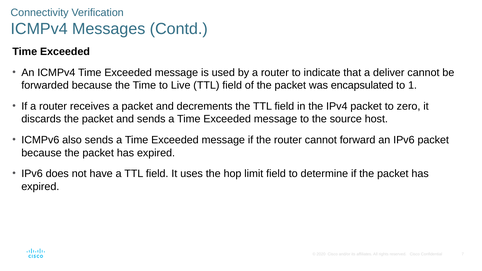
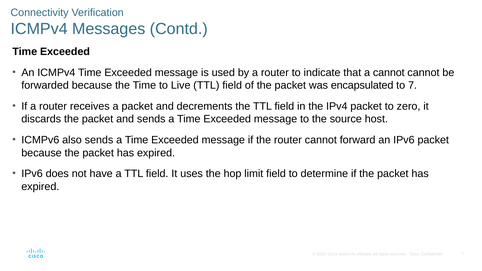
a deliver: deliver -> cannot
to 1: 1 -> 7
